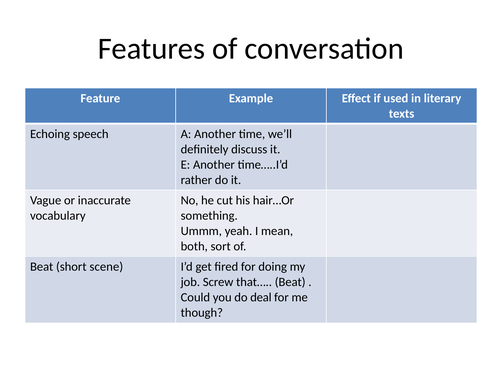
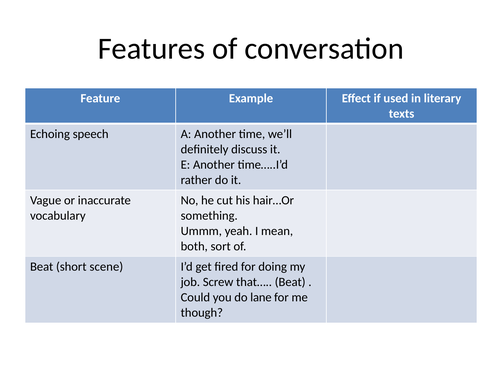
deal: deal -> lane
